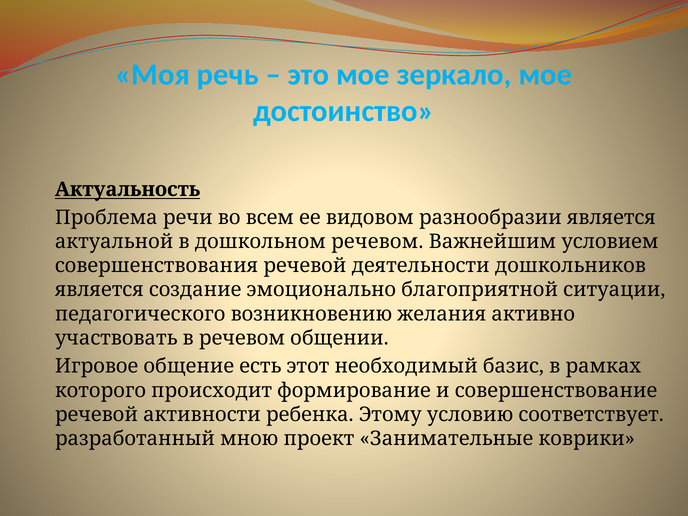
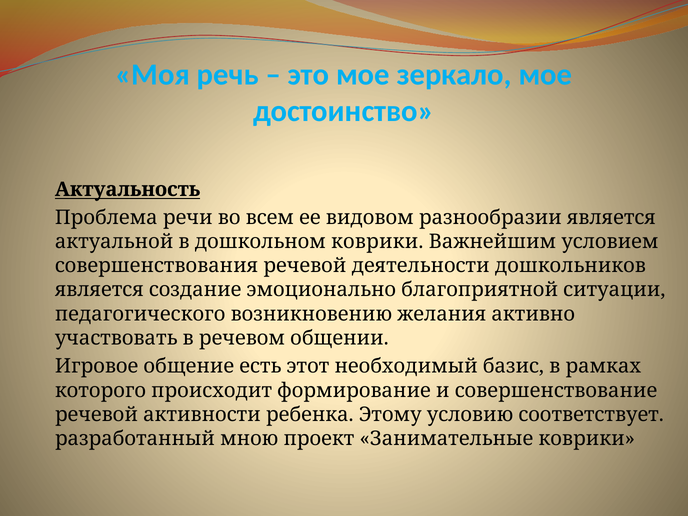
дошкольном речевом: речевом -> коврики
